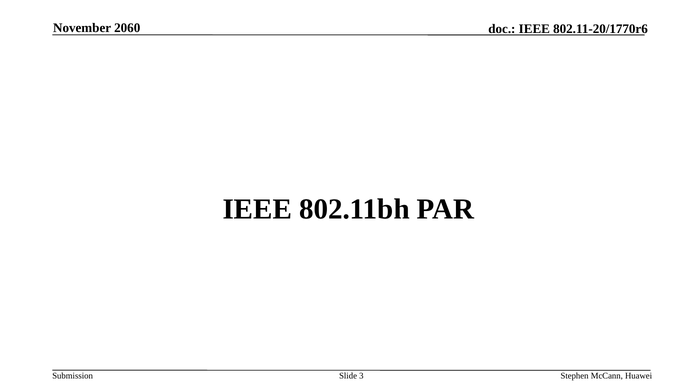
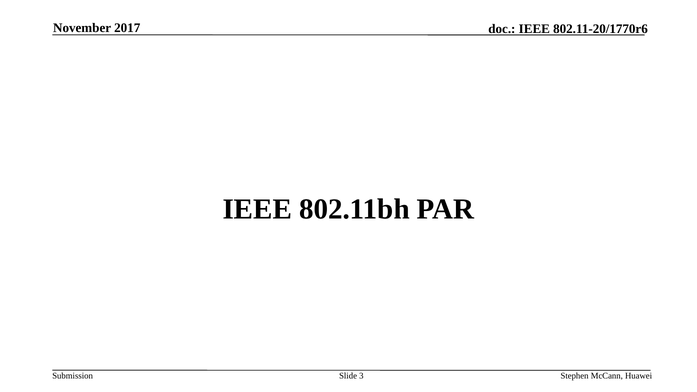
2060: 2060 -> 2017
